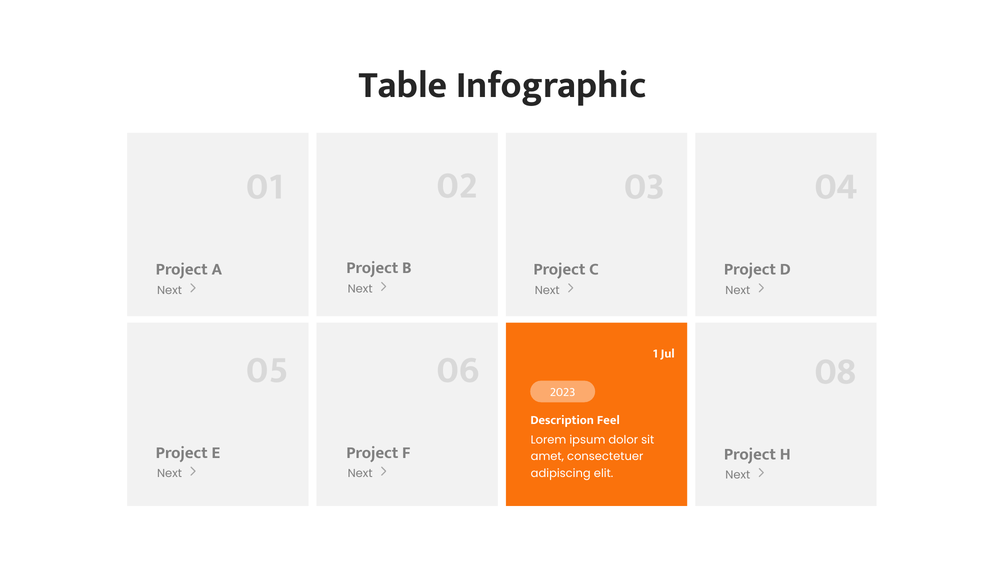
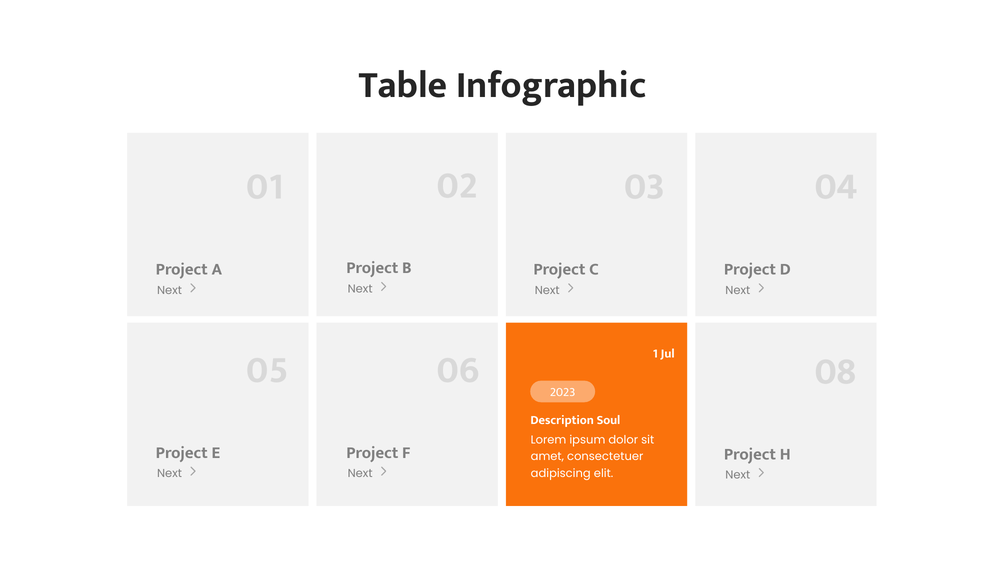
Feel: Feel -> Soul
